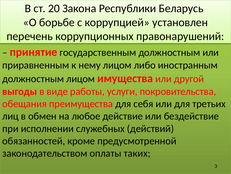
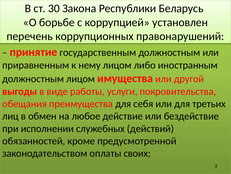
20: 20 -> 30
таких: таких -> своих
